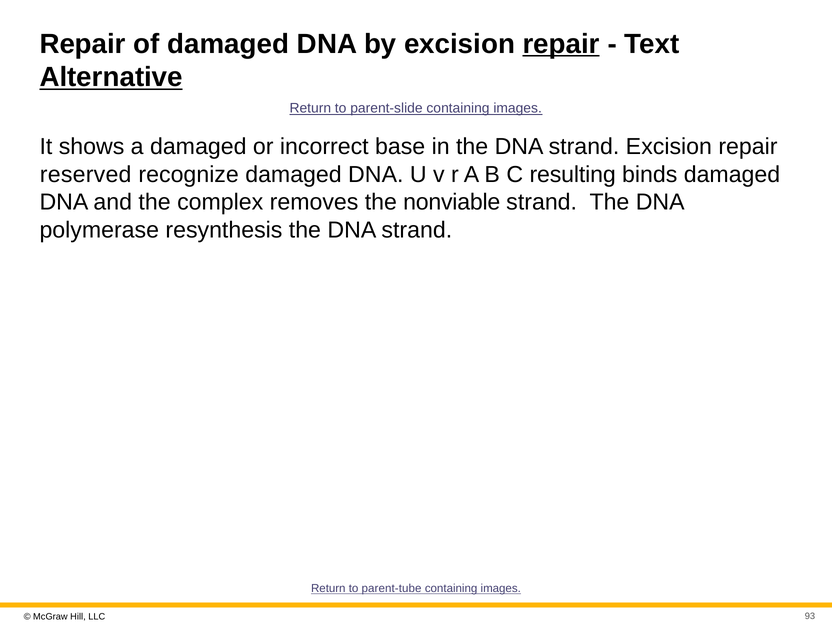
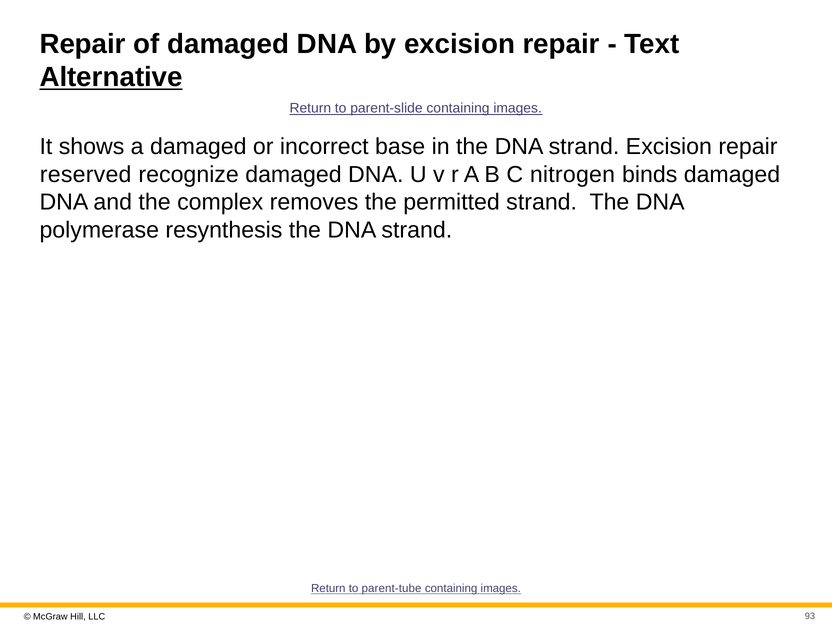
repair at (561, 44) underline: present -> none
resulting: resulting -> nitrogen
nonviable: nonviable -> permitted
